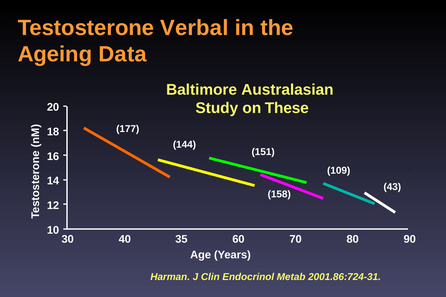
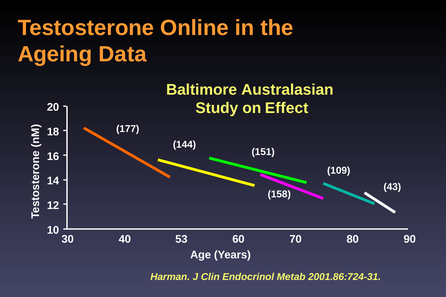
Verbal: Verbal -> Online
These: These -> Effect
35: 35 -> 53
